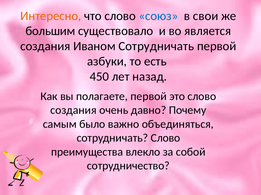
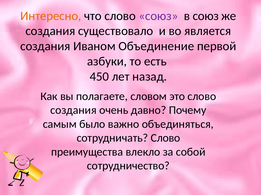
союз at (158, 16) colour: blue -> purple
в свои: свои -> союз
большим at (50, 31): большим -> создания
Иваном Сотрудничать: Сотрудничать -> Объединение
полагаете первой: первой -> словом
